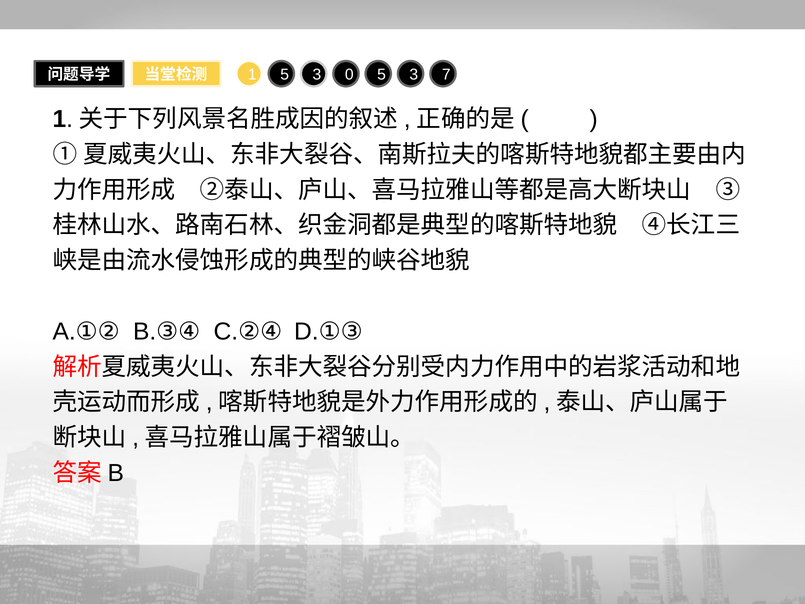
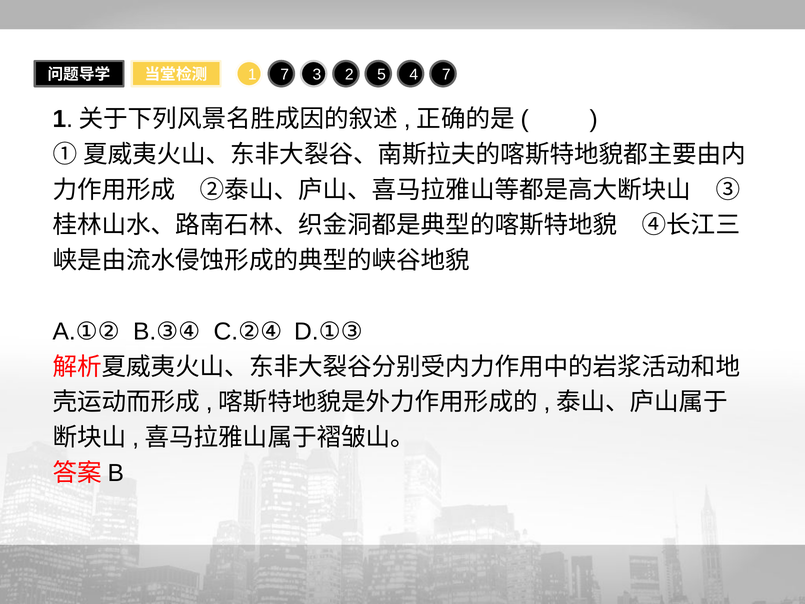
1 5: 5 -> 7
0: 0 -> 2
3 at (414, 75): 3 -> 4
